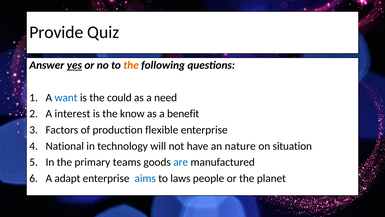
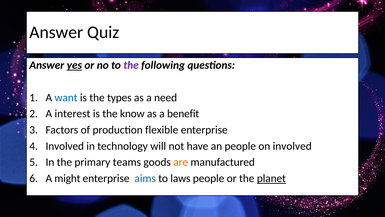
Provide at (56, 32): Provide -> Answer
the at (131, 65) colour: orange -> purple
could: could -> types
National at (65, 146): National -> Involved
an nature: nature -> people
on situation: situation -> involved
are colour: blue -> orange
adapt: adapt -> might
planet underline: none -> present
